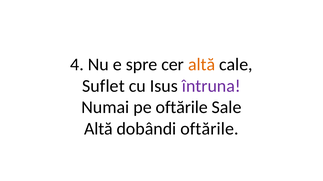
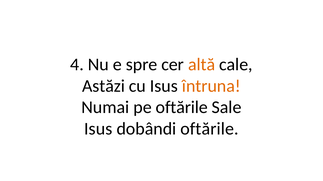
Suflet: Suflet -> Astăzi
întruna colour: purple -> orange
Altă at (98, 129): Altă -> Isus
